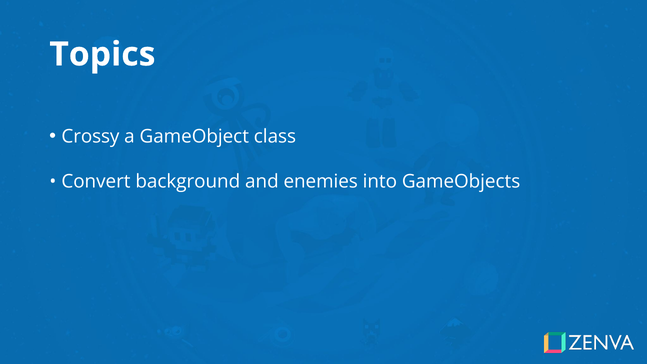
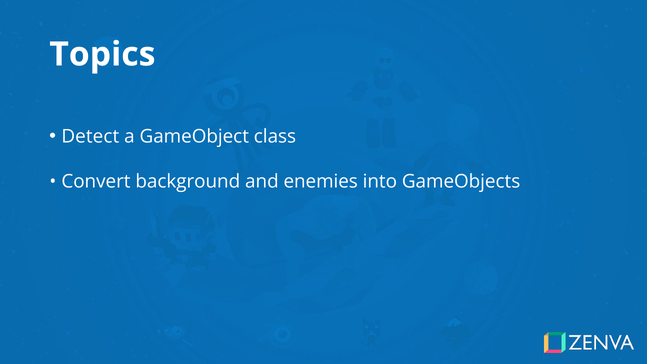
Crossy: Crossy -> Detect
